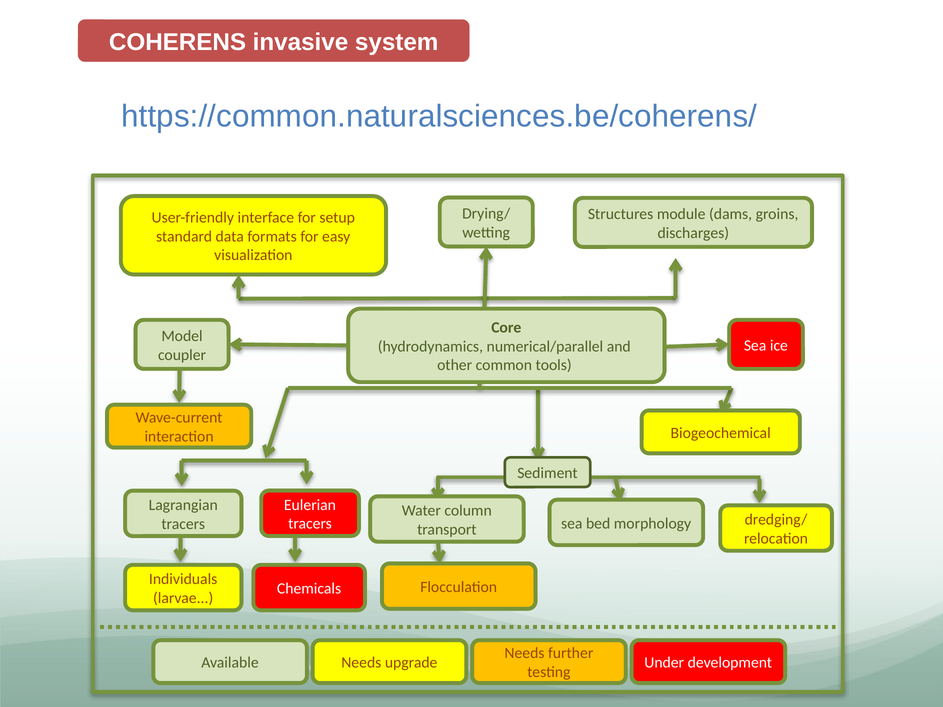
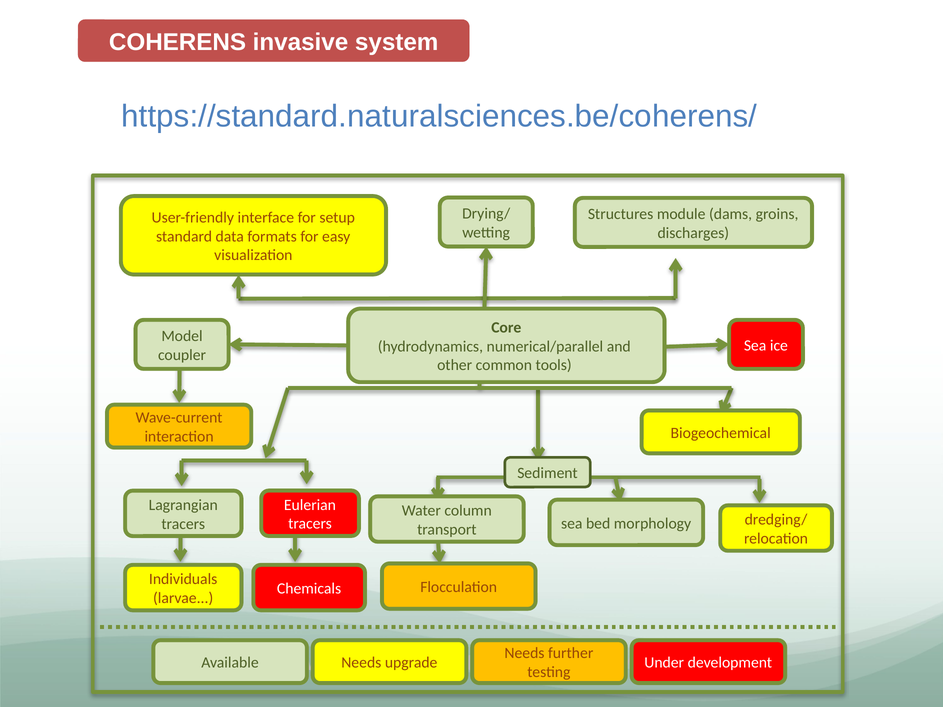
https://common.naturalsciences.be/coherens/: https://common.naturalsciences.be/coherens/ -> https://standard.naturalsciences.be/coherens/
